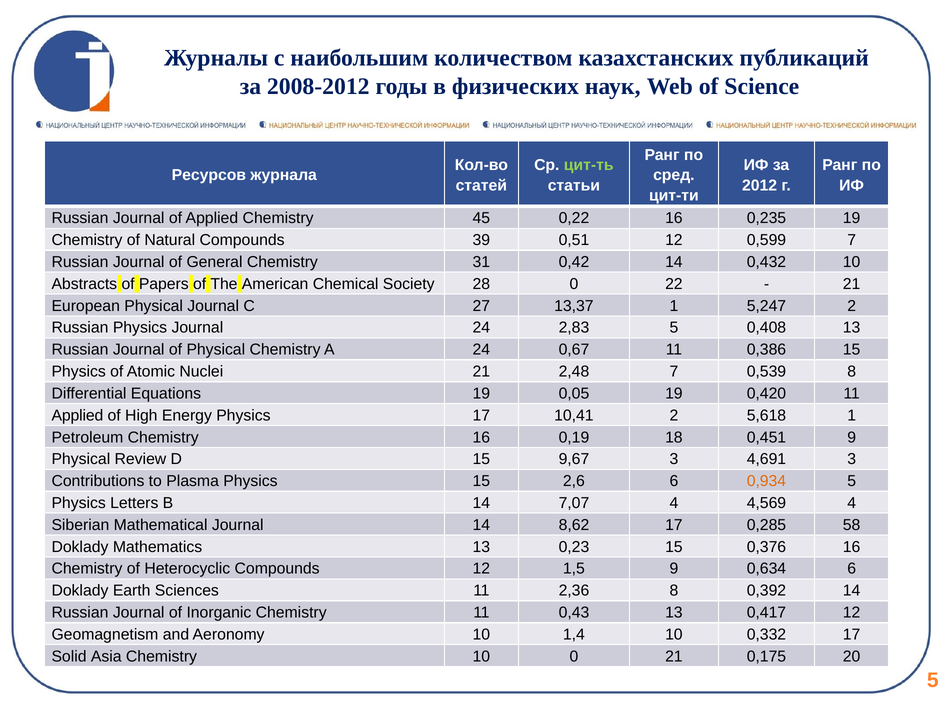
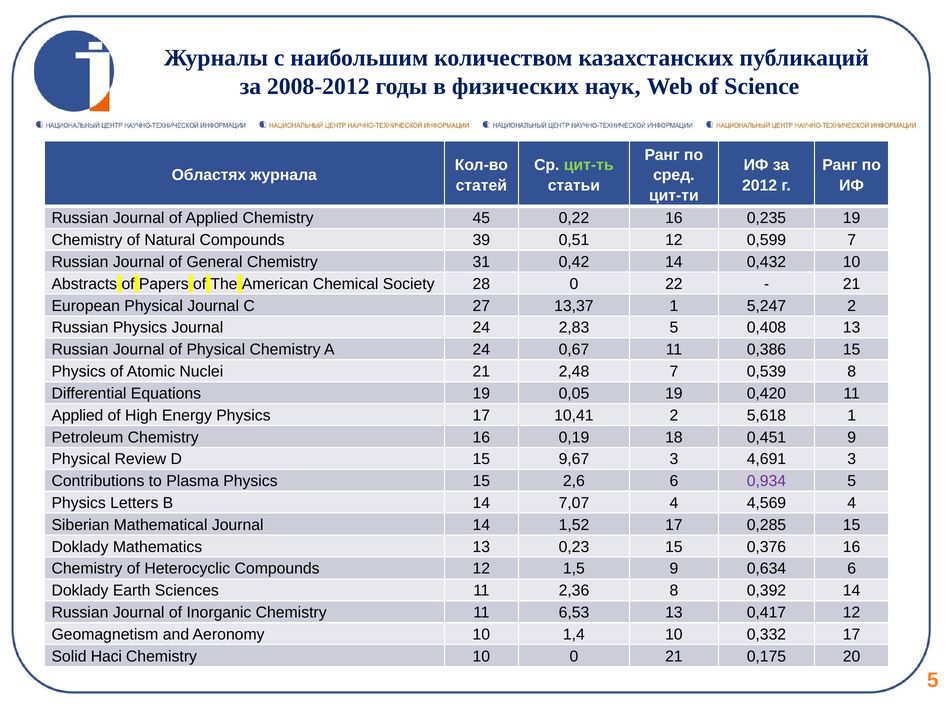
Ресурсов: Ресурсов -> Областях
0,934 colour: orange -> purple
8,62: 8,62 -> 1,52
0,285 58: 58 -> 15
0,43: 0,43 -> 6,53
Asia: Asia -> Haci
